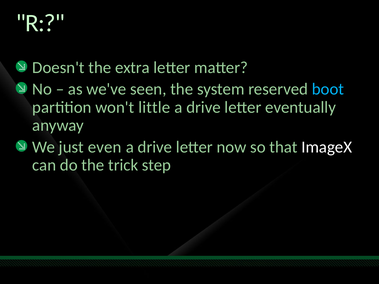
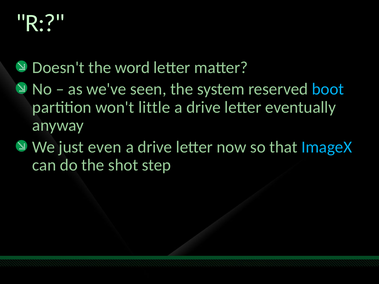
extra: extra -> word
ImageX colour: white -> light blue
trick: trick -> shot
